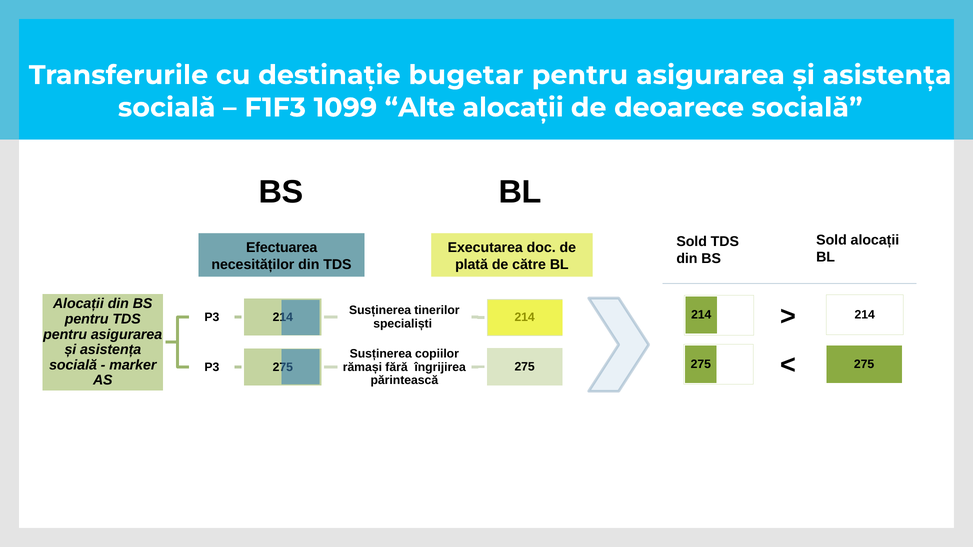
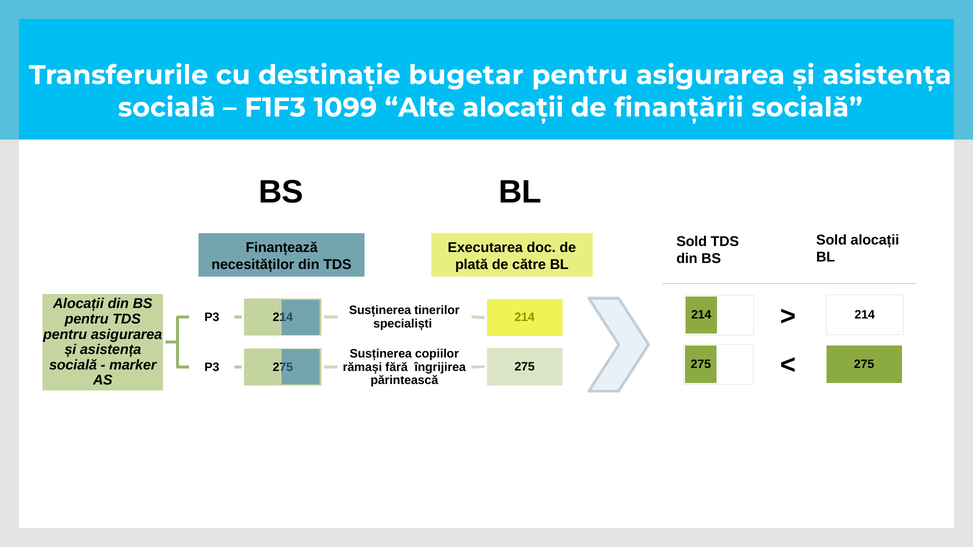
deoarece: deoarece -> finanțării
Efectuarea: Efectuarea -> Finanțează
